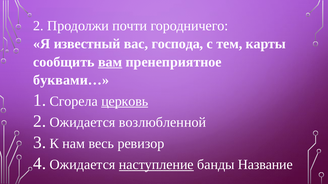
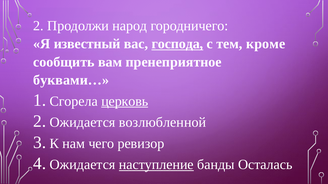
почти: почти -> народ
господа underline: none -> present
карты: карты -> кроме
вам underline: present -> none
весь: весь -> чего
Название: Название -> Осталась
